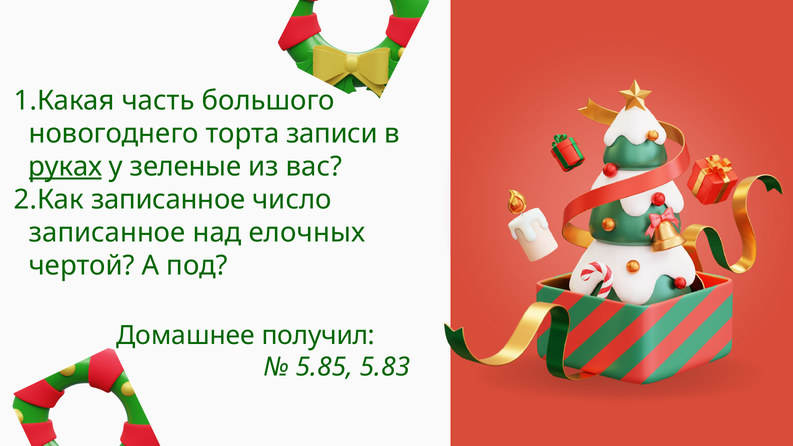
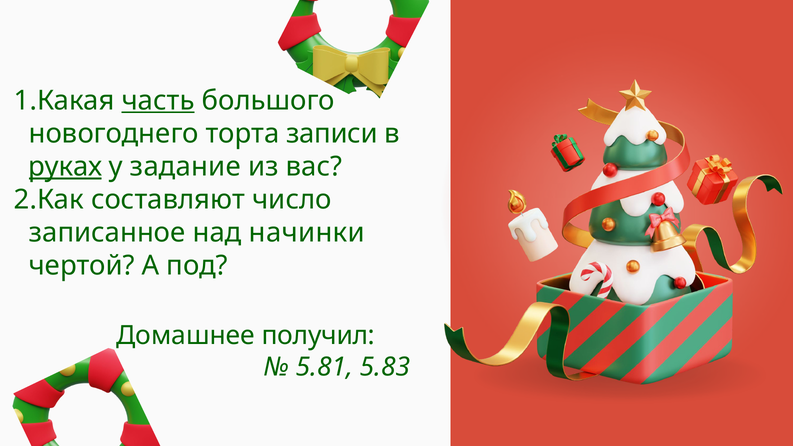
часть underline: none -> present
зеленые: зеленые -> задание
записанное at (168, 200): записанное -> составляют
елочных: елочных -> начинки
5.85: 5.85 -> 5.81
